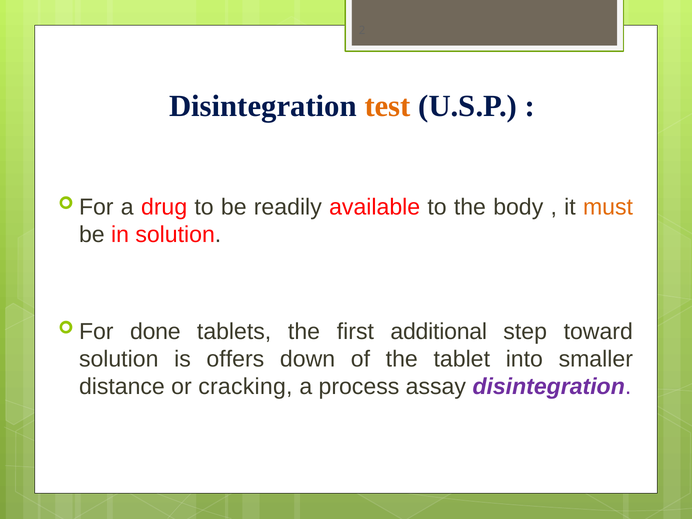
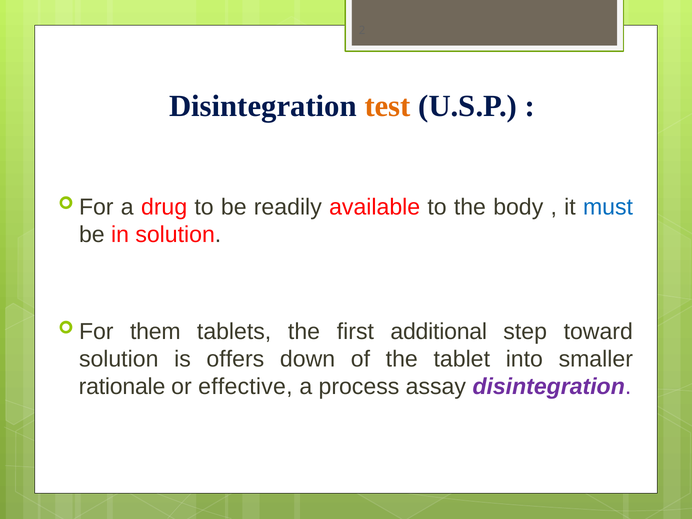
must colour: orange -> blue
done: done -> them
distance: distance -> rationale
cracking: cracking -> effective
